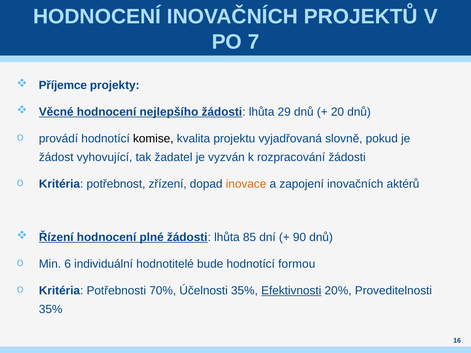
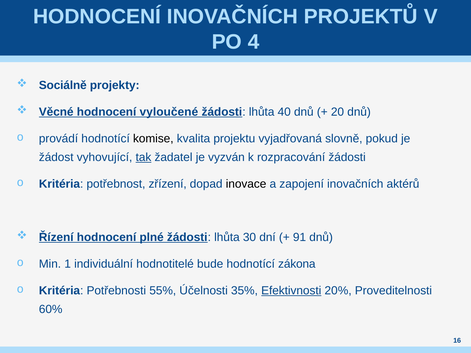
7: 7 -> 4
Příjemce: Příjemce -> Sociálně
nejlepšího: nejlepšího -> vyloučené
29: 29 -> 40
tak underline: none -> present
inovace colour: orange -> black
85: 85 -> 30
90: 90 -> 91
6: 6 -> 1
formou: formou -> zákona
70%: 70% -> 55%
35% at (51, 310): 35% -> 60%
